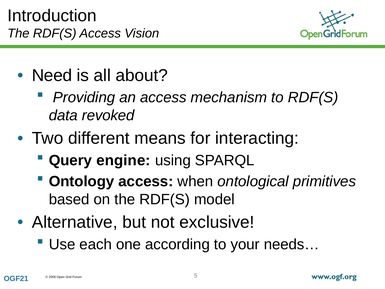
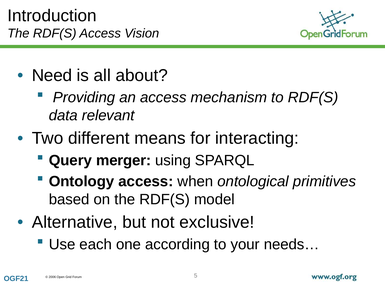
revoked: revoked -> relevant
engine: engine -> merger
